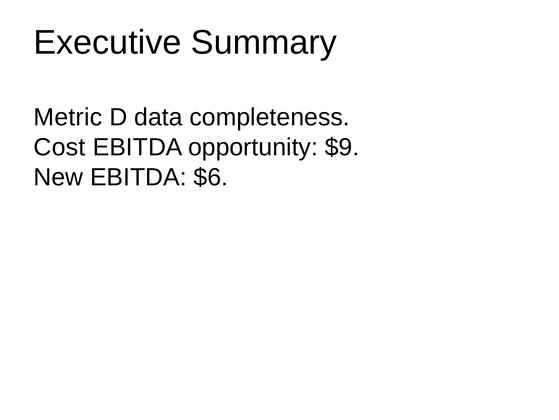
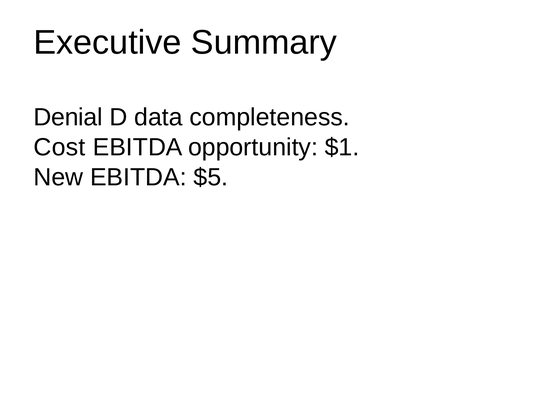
Metric: Metric -> Denial
$9: $9 -> $1
$6: $6 -> $5
